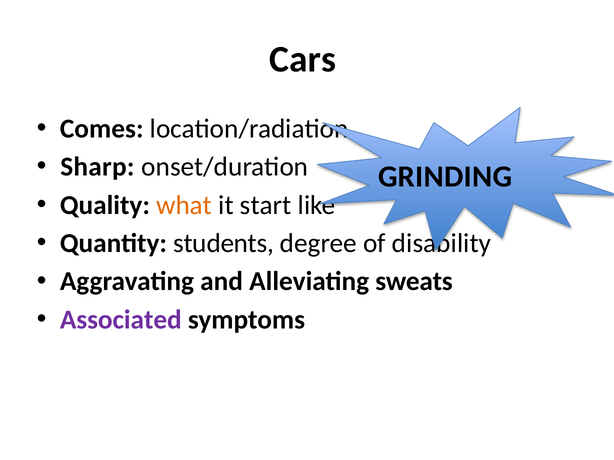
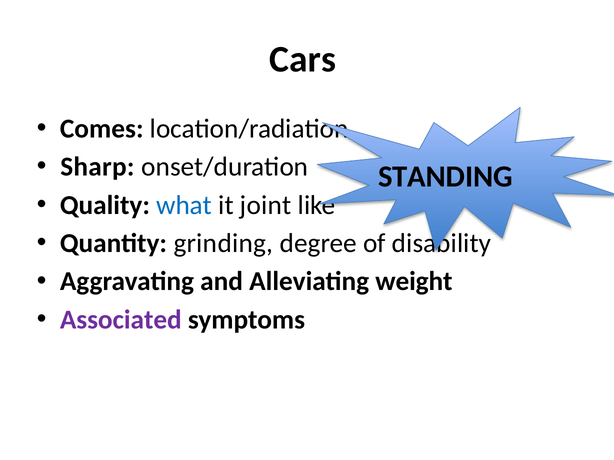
GRINDING: GRINDING -> STANDING
what colour: orange -> blue
start: start -> joint
students: students -> grinding
sweats: sweats -> weight
